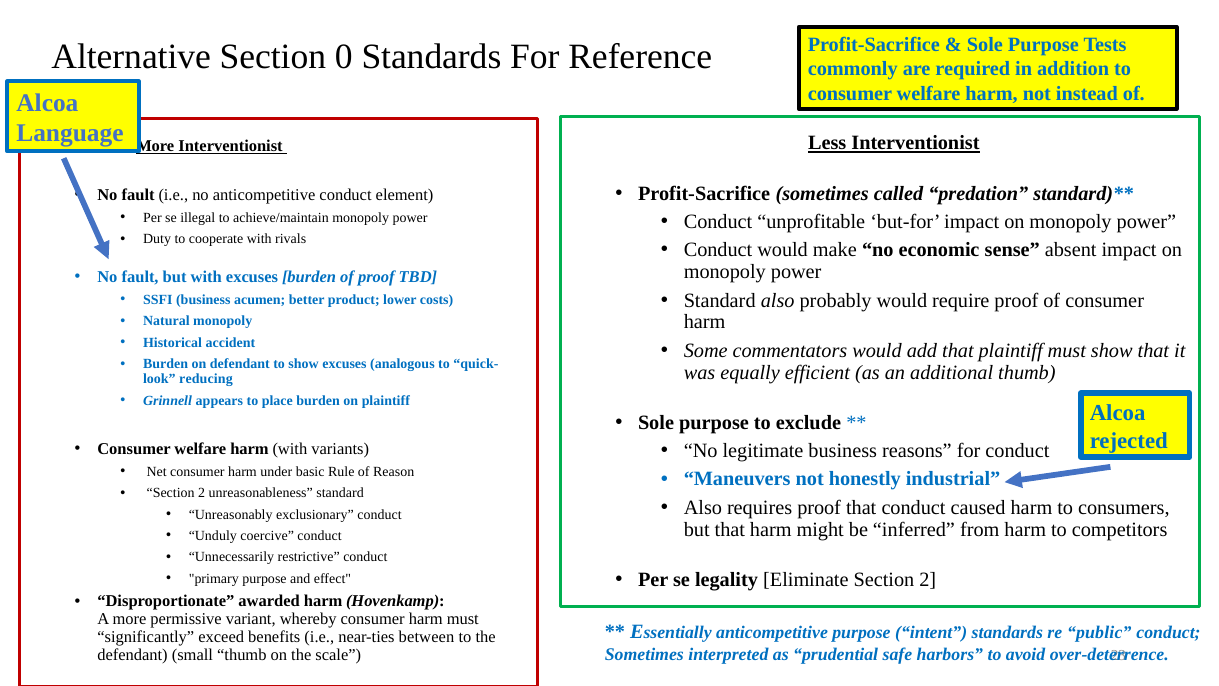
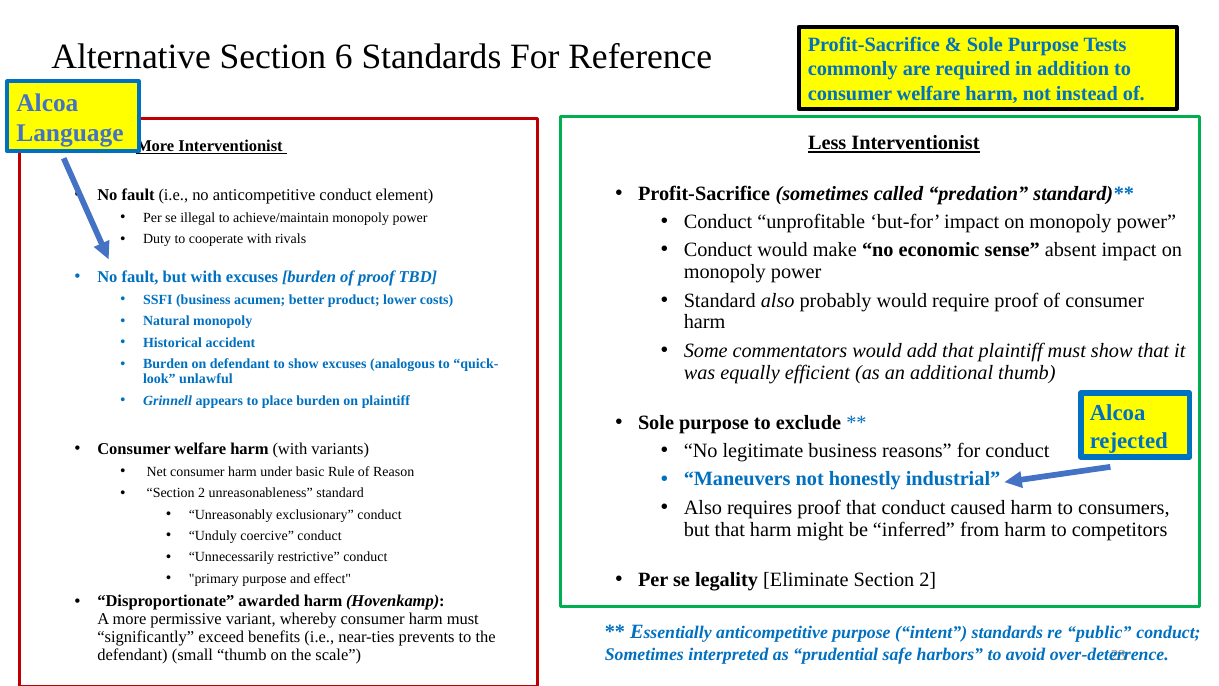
0: 0 -> 6
reducing: reducing -> unlawful
between: between -> prevents
